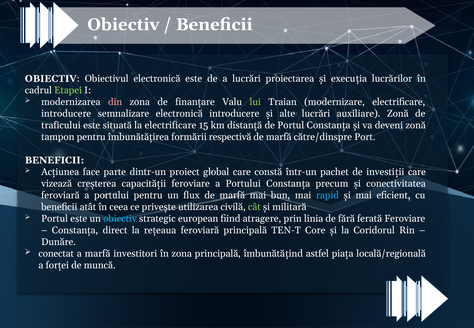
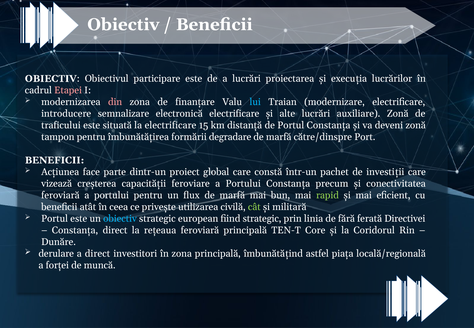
Obiectivul electronică: electronică -> participare
Etapei colour: light green -> pink
lui colour: light green -> light blue
electronică introducere: introducere -> electrificare
respectivă: respectivă -> degradare
rapid colour: light blue -> light green
fiind atragere: atragere -> strategic
ferată Feroviare: Feroviare -> Directivei
conectat: conectat -> derulare
a marfă: marfă -> direct
